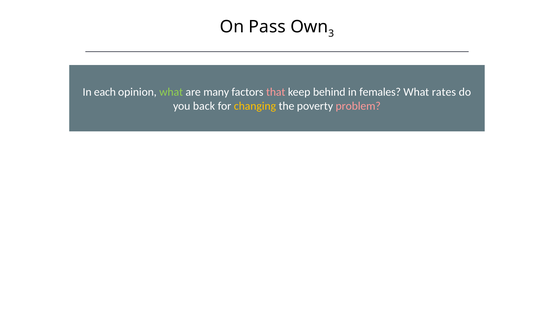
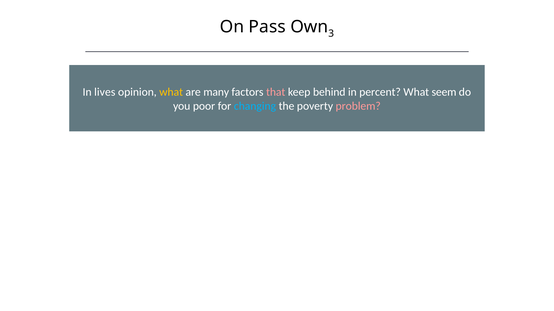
each: each -> lives
what at (171, 92) colour: light green -> yellow
females: females -> percent
rates: rates -> seem
back: back -> poor
changing colour: yellow -> light blue
